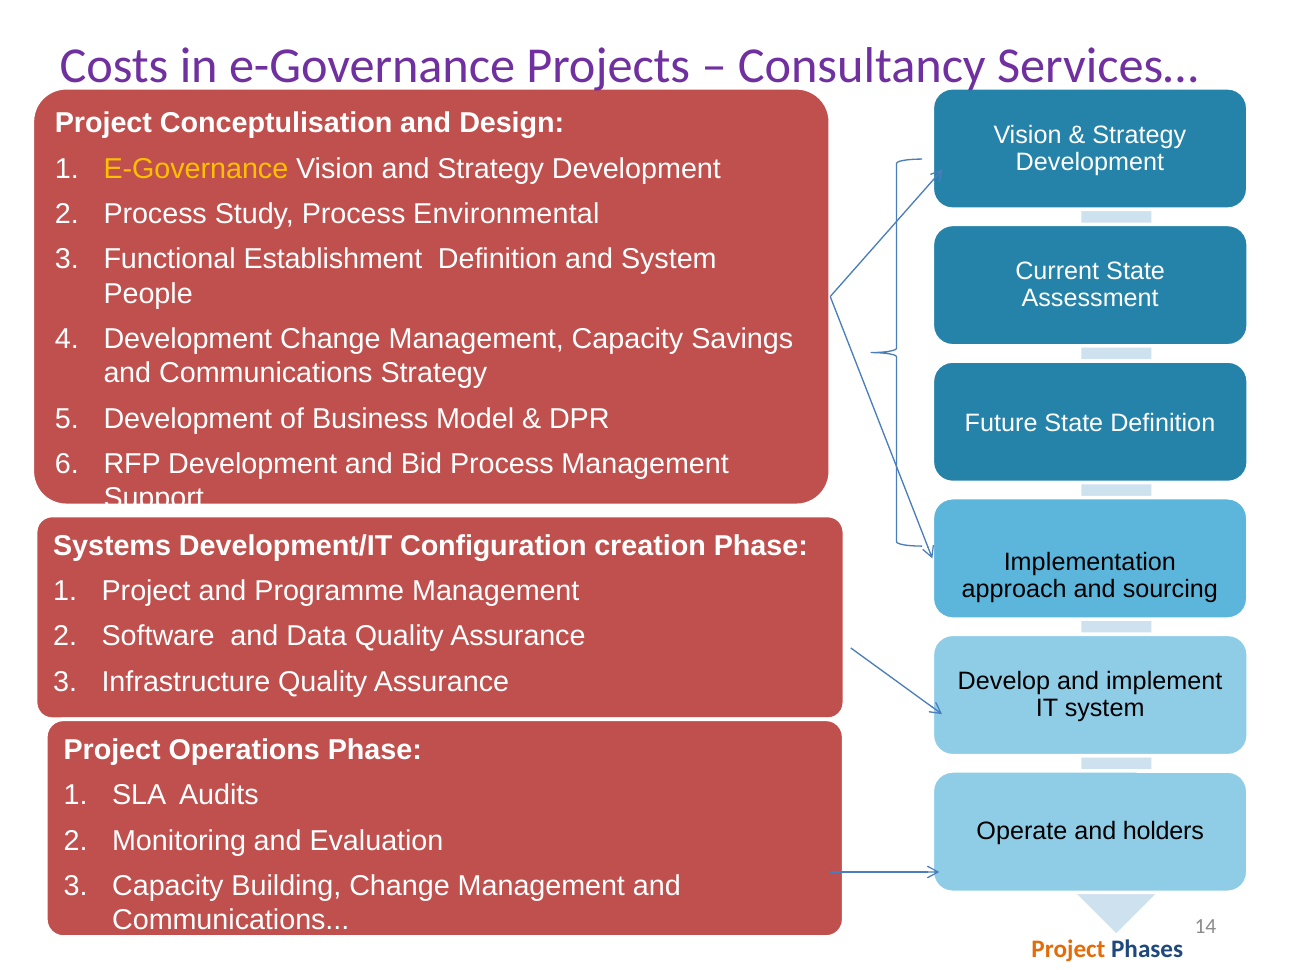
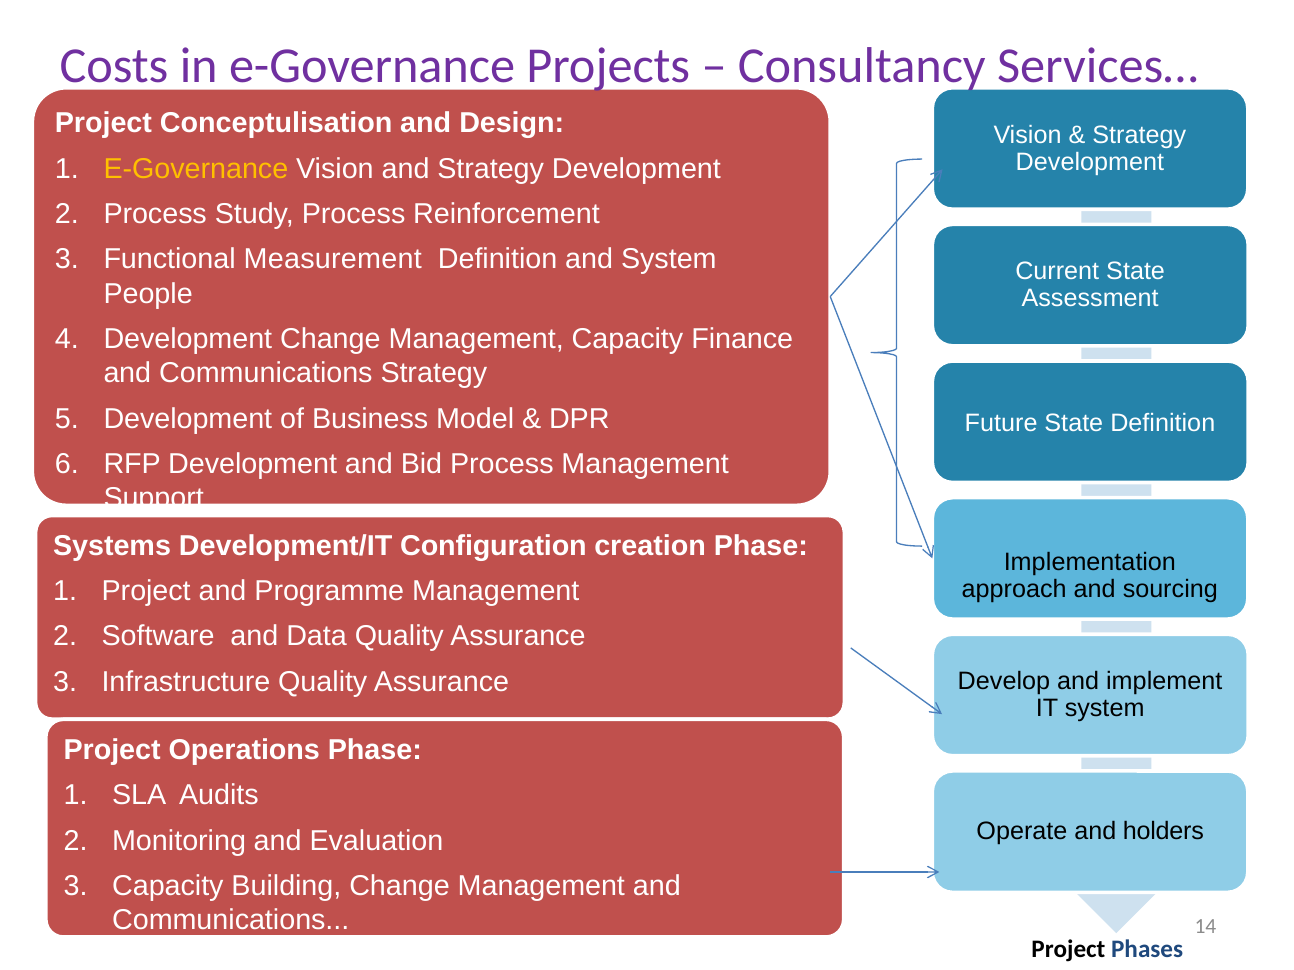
Environmental: Environmental -> Reinforcement
Establishment: Establishment -> Measurement
Savings: Savings -> Finance
Project at (1068, 950) colour: orange -> black
